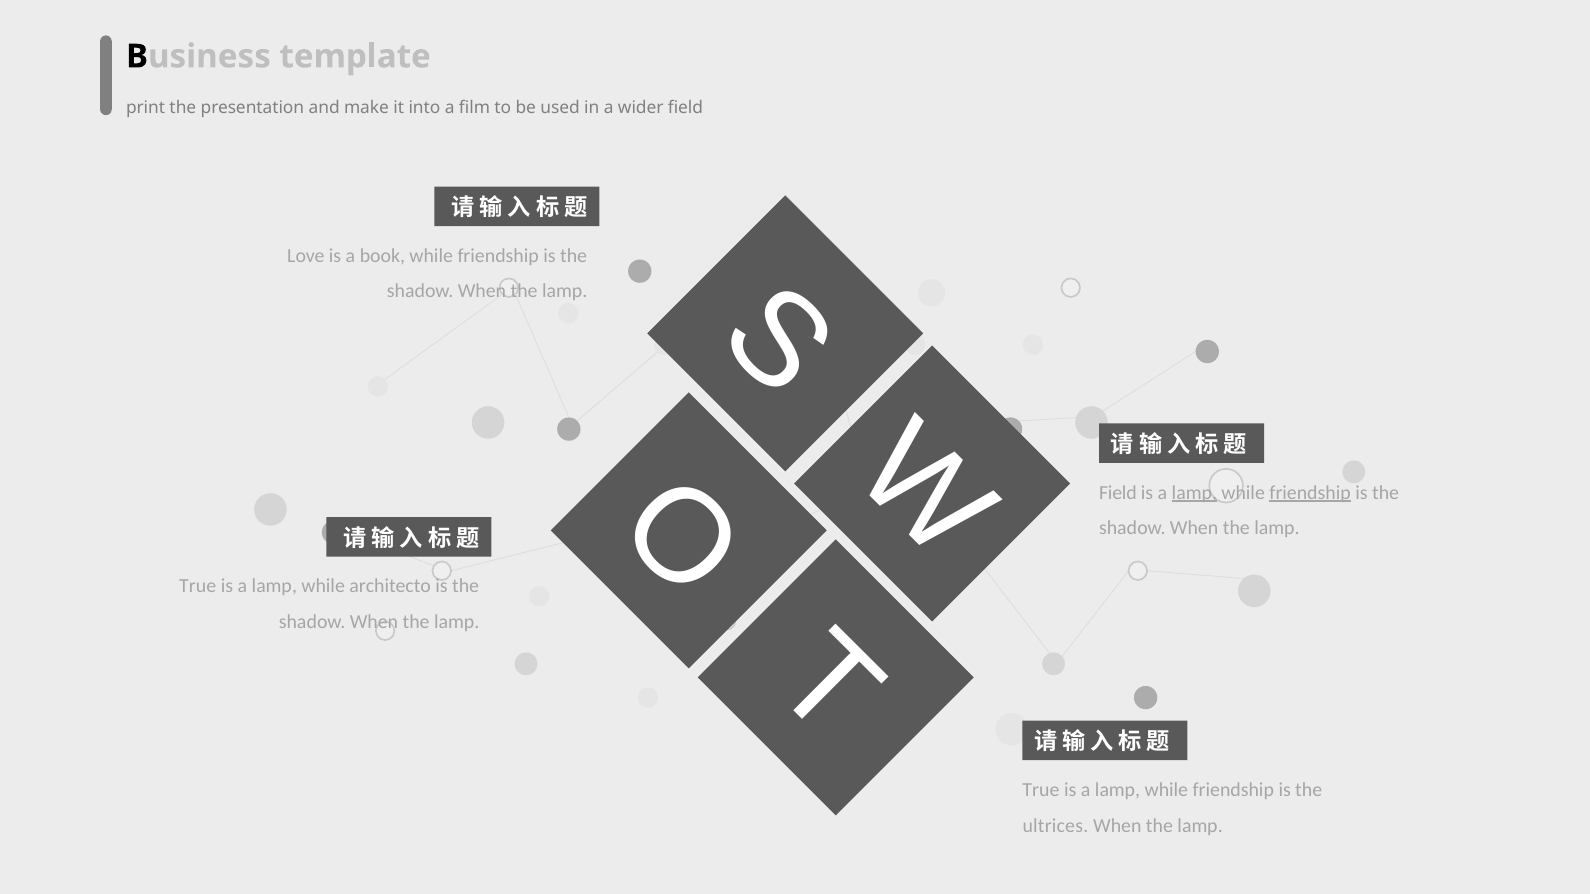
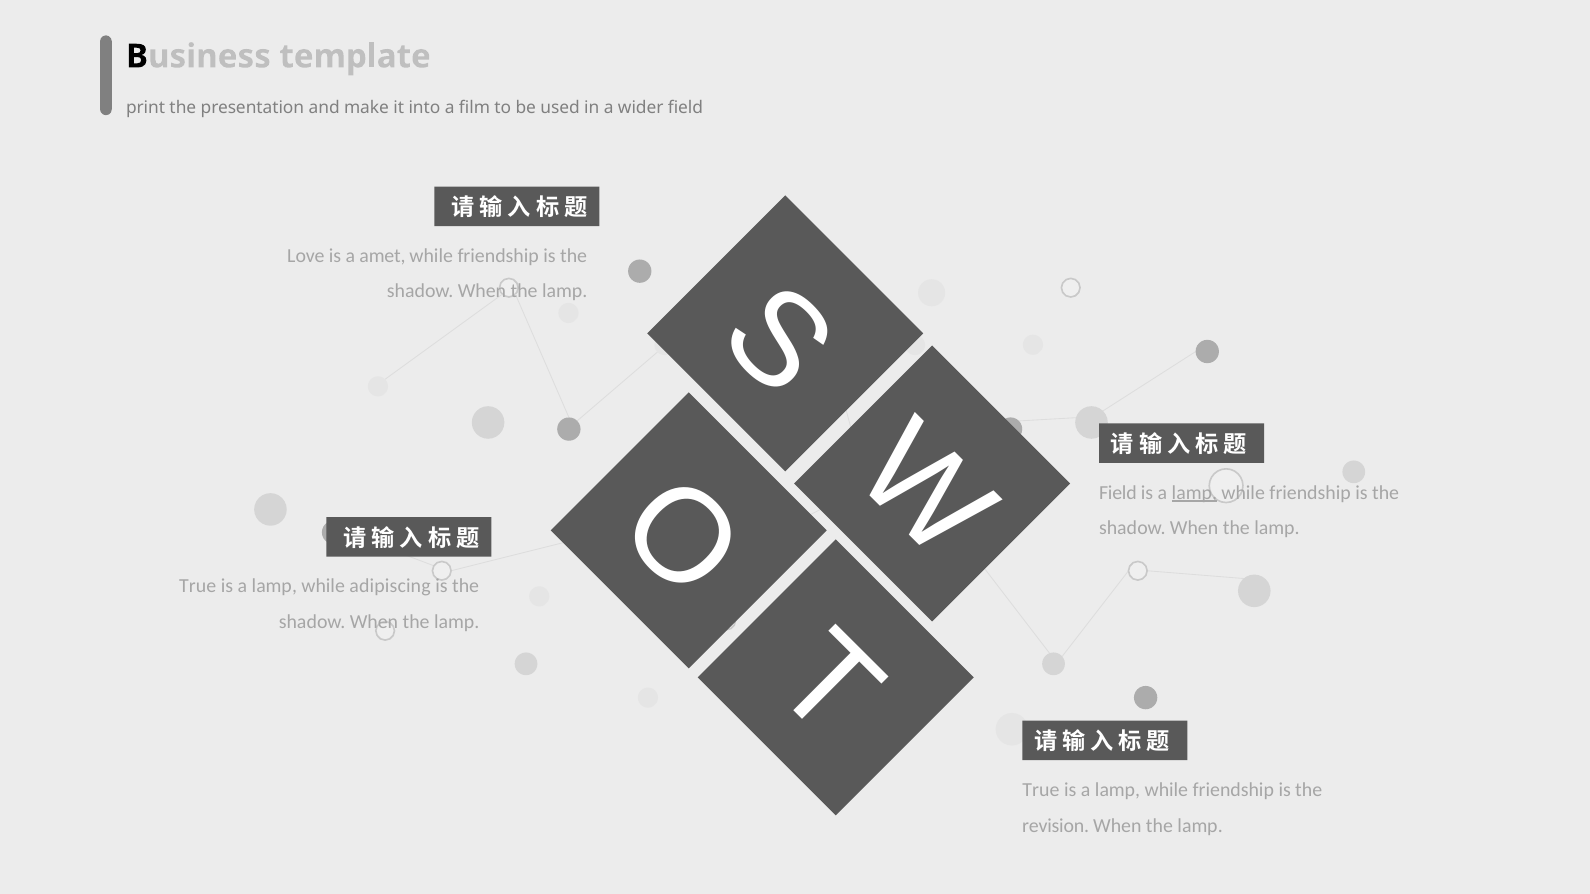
book: book -> amet
friendship at (1310, 493) underline: present -> none
architecto: architecto -> adipiscing
ultrices: ultrices -> revision
